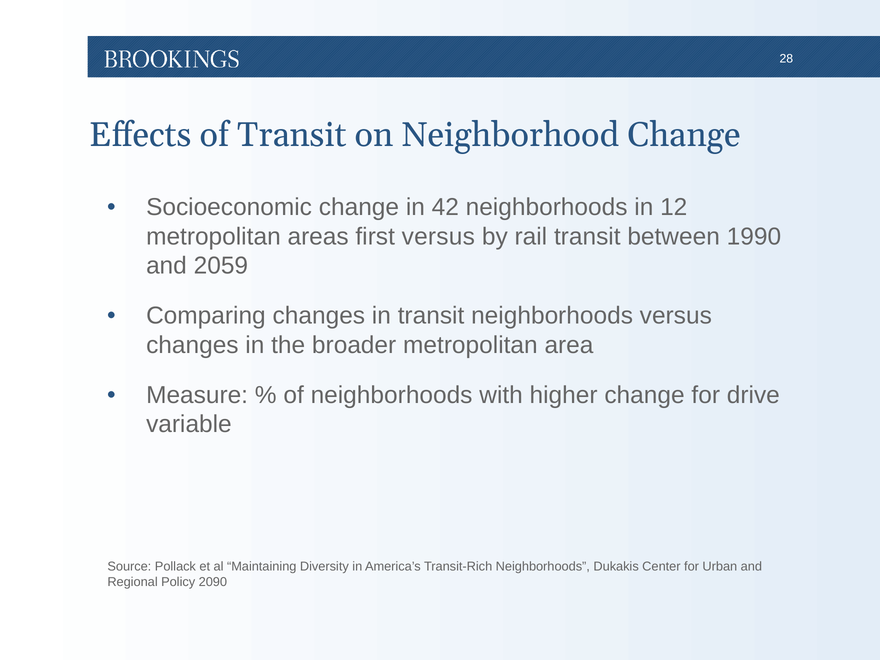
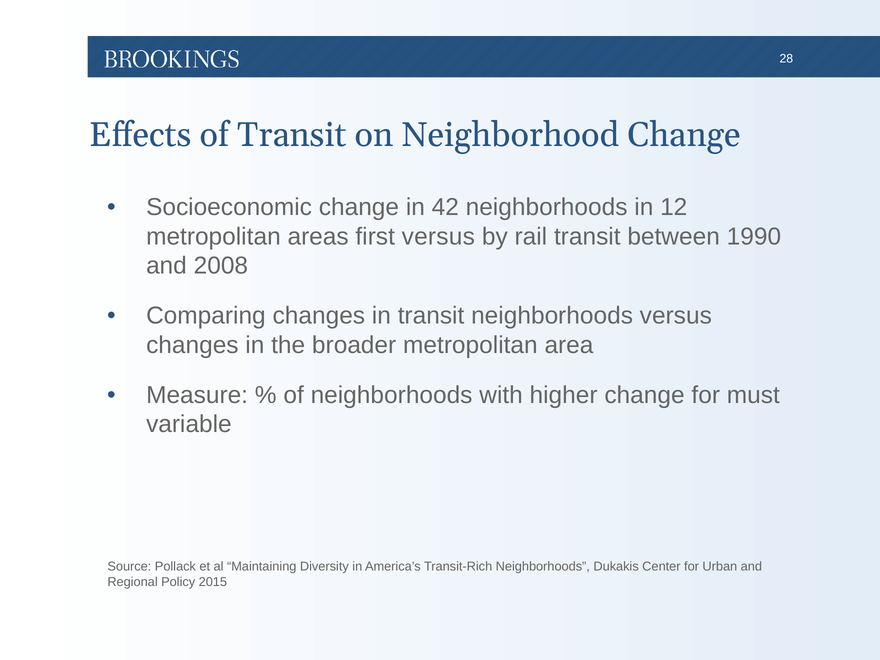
2059: 2059 -> 2008
drive: drive -> must
2090: 2090 -> 2015
